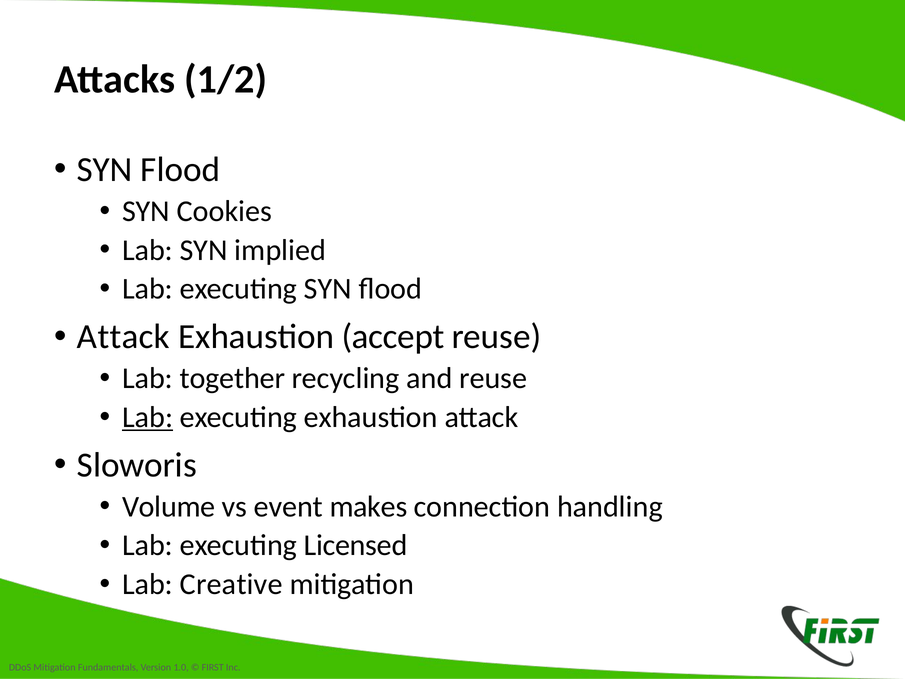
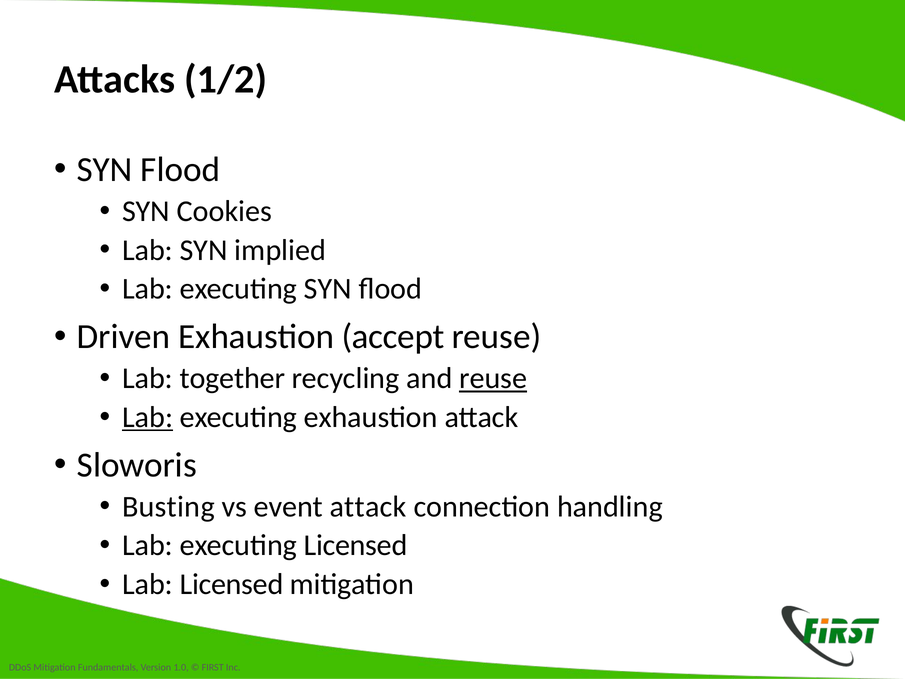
Attack at (123, 337): Attack -> Driven
reuse at (493, 378) underline: none -> present
Volume: Volume -> Busting
event makes: makes -> attack
Lab Creative: Creative -> Licensed
